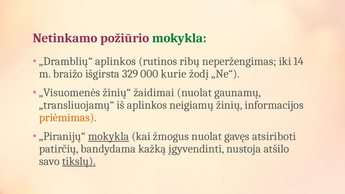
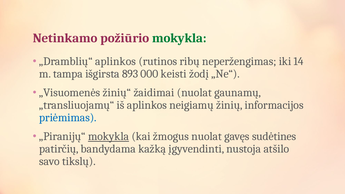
braižo: braižo -> tampa
329: 329 -> 893
kurie: kurie -> keisti
priėmimas colour: orange -> blue
atsiriboti: atsiriboti -> sudėtines
tikslų underline: present -> none
